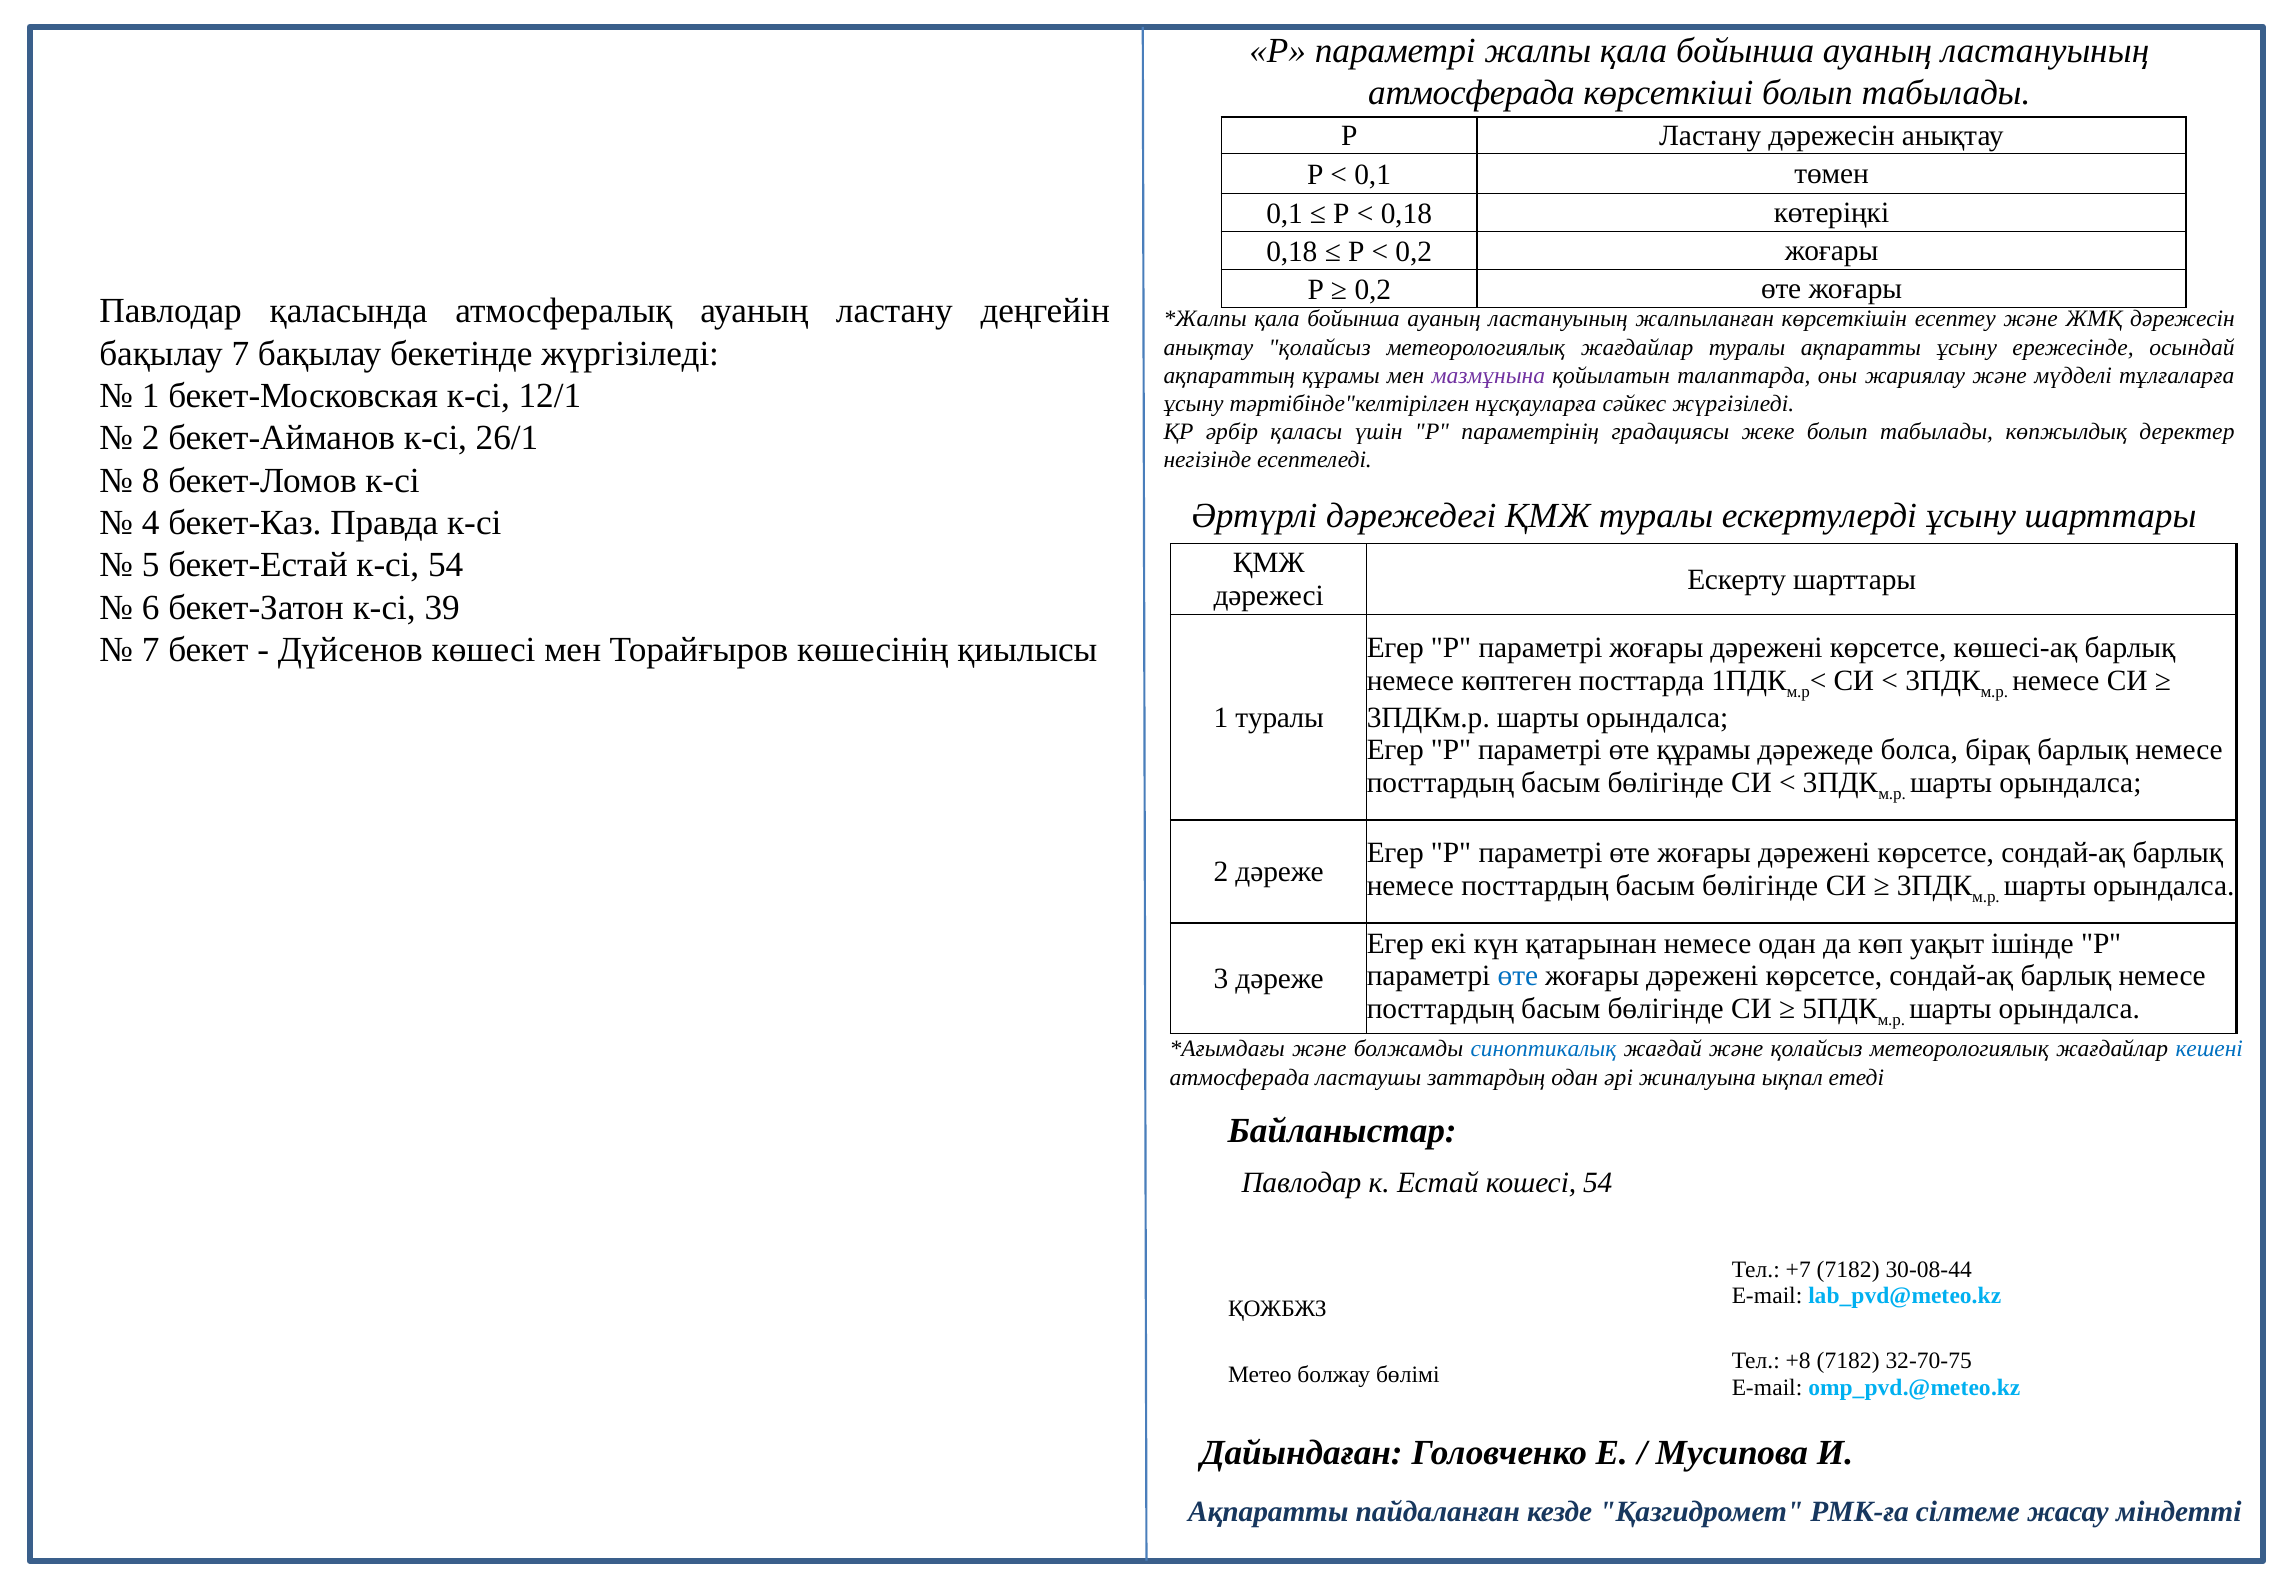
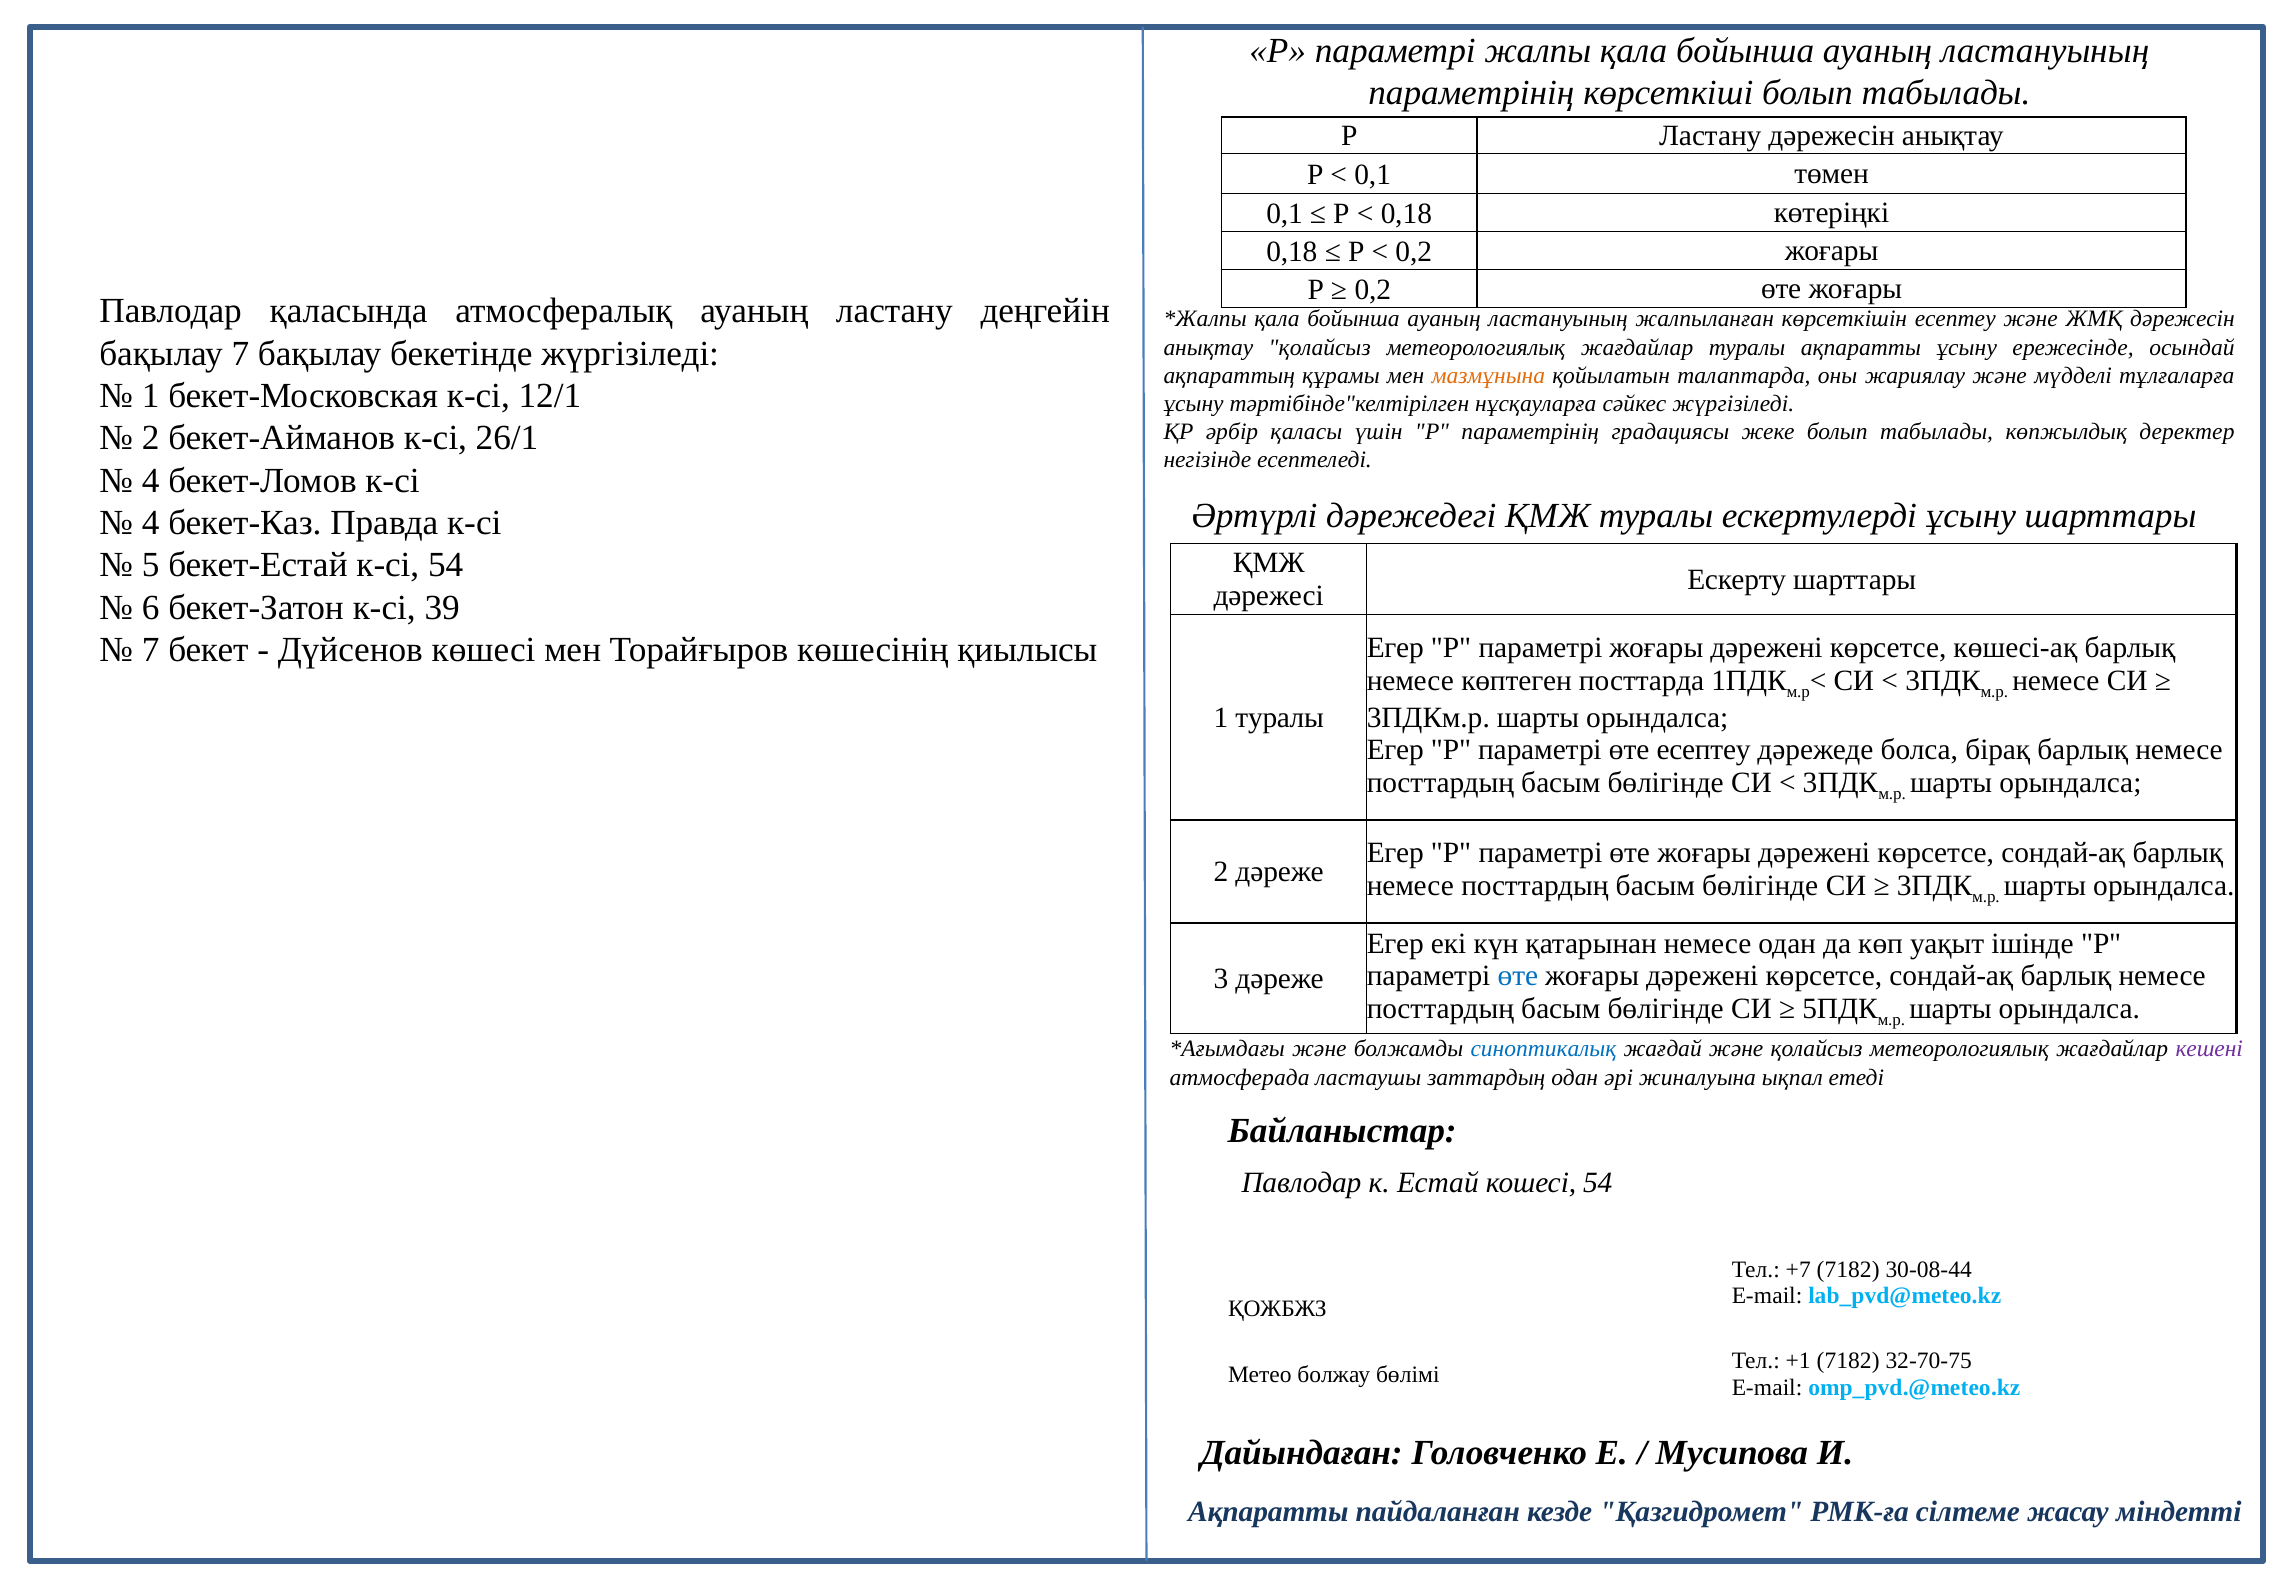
атмосферада at (1472, 93): атмосферада -> параметрінің
мазмұнына colour: purple -> orange
8 at (151, 480): 8 -> 4
өте құрамы: құрамы -> есептеу
кешені colour: blue -> purple
+8: +8 -> +1
